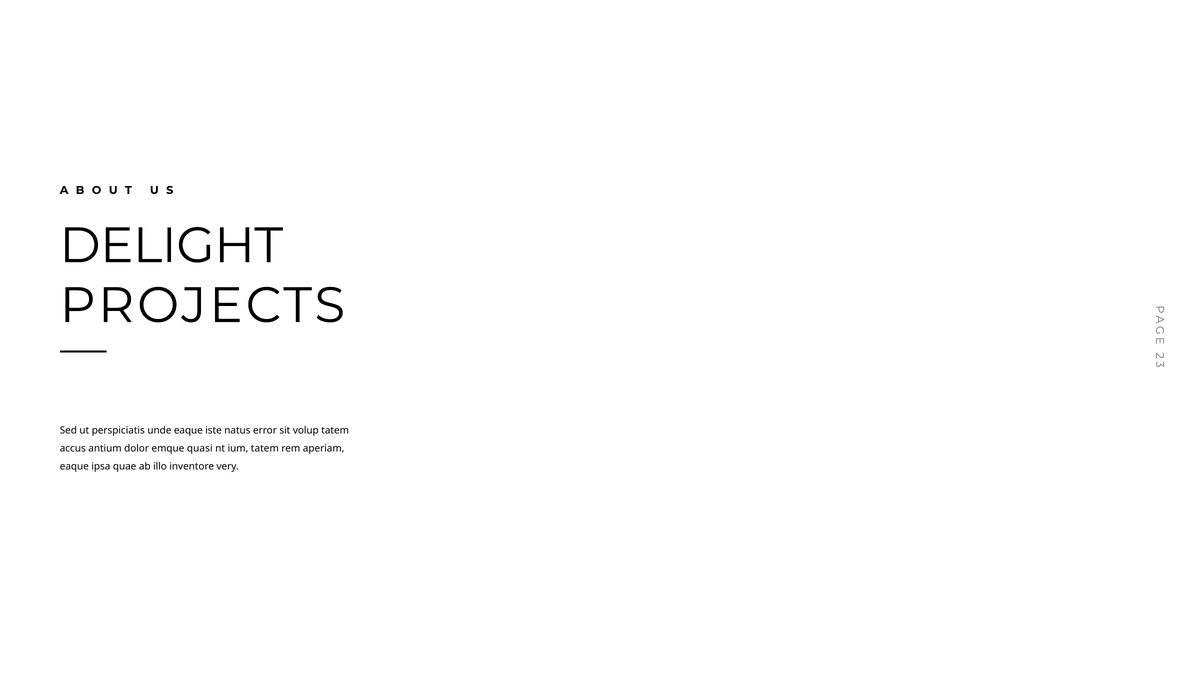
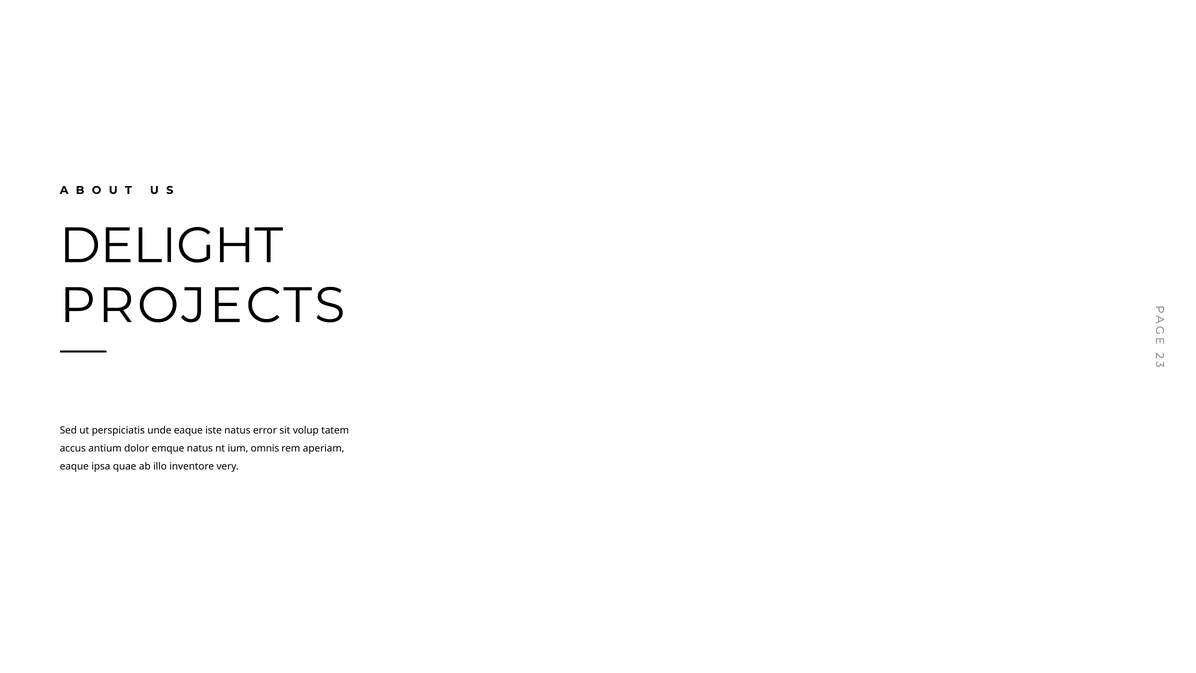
emque quasi: quasi -> natus
ium tatem: tatem -> omnis
